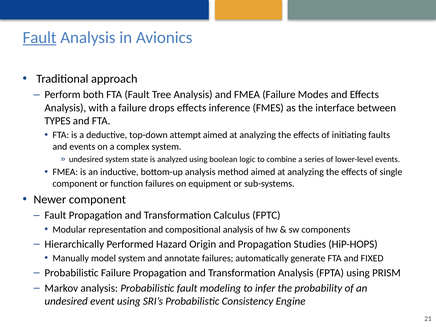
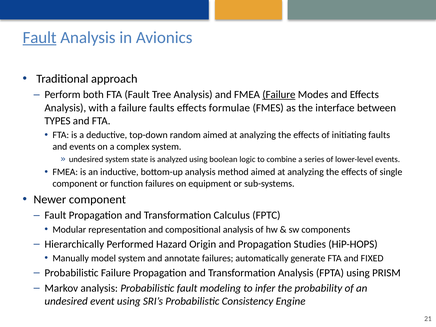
Failure at (279, 95) underline: none -> present
failure drops: drops -> faults
inference: inference -> formulae
attempt: attempt -> random
